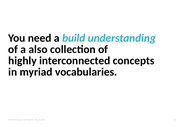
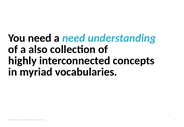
a build: build -> need
